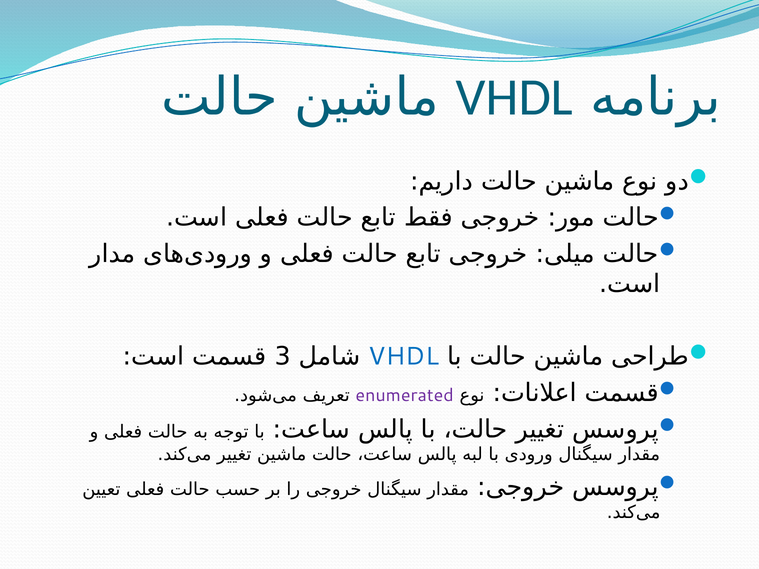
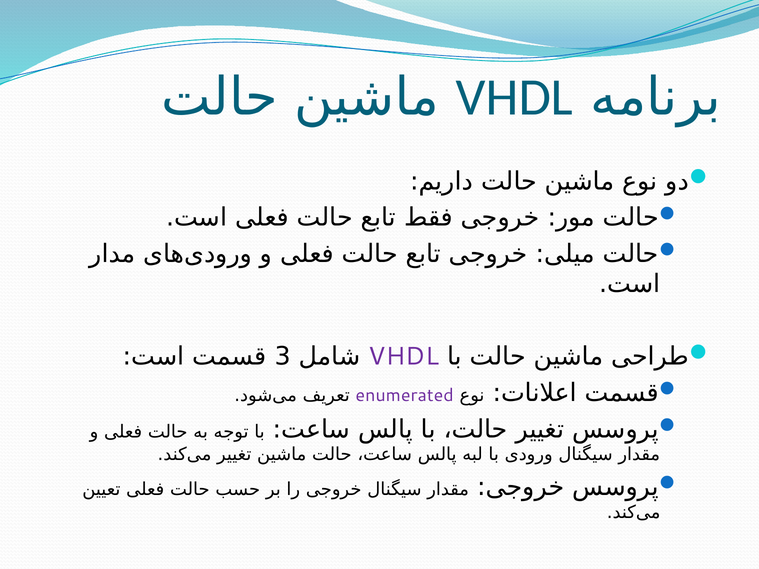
VHDL at (404, 357) colour: blue -> purple
